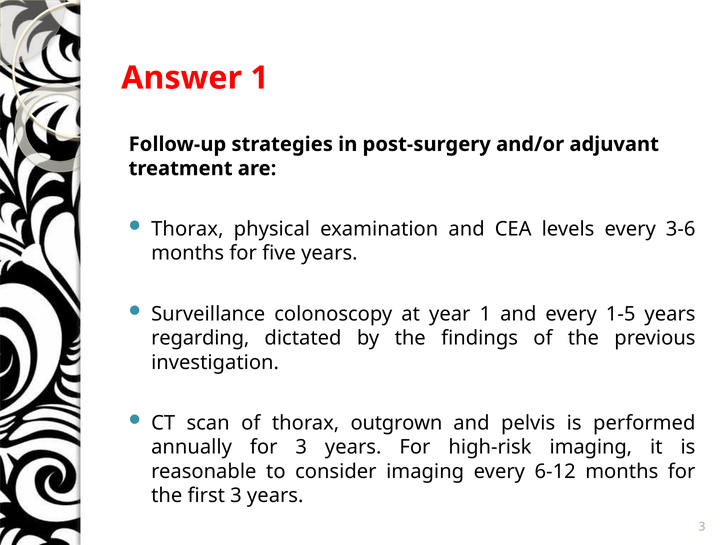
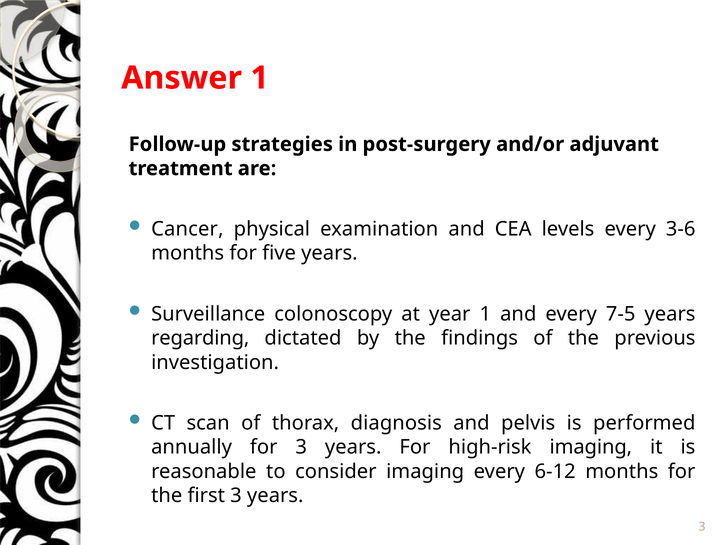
Thorax at (187, 229): Thorax -> Cancer
1-5: 1-5 -> 7-5
outgrown: outgrown -> diagnosis
